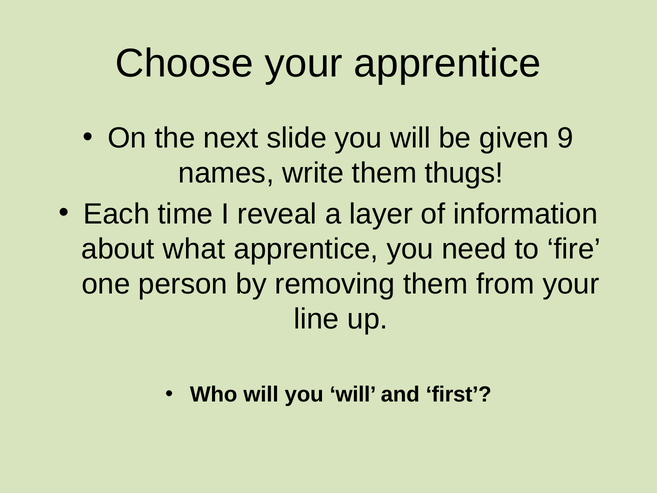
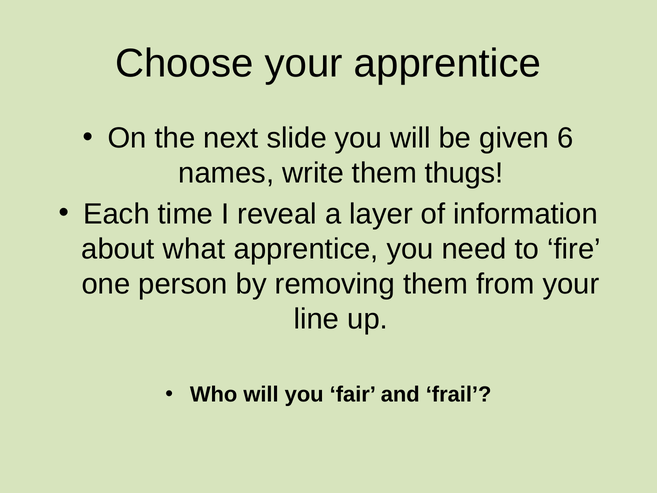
9: 9 -> 6
will you will: will -> fair
first: first -> frail
